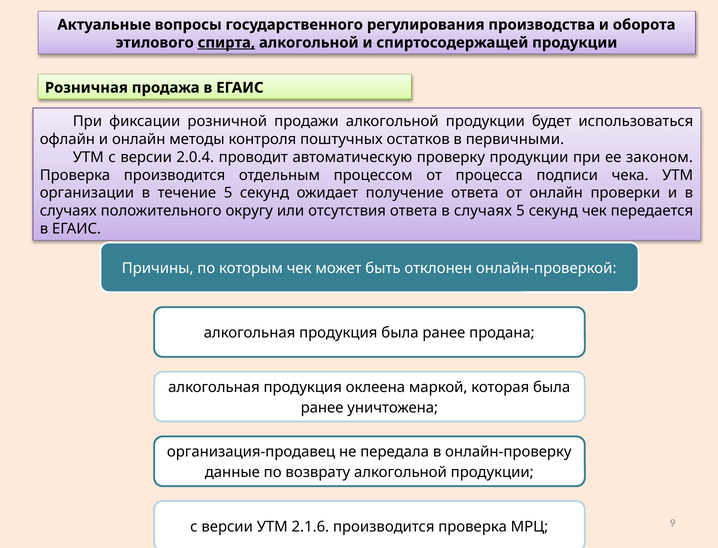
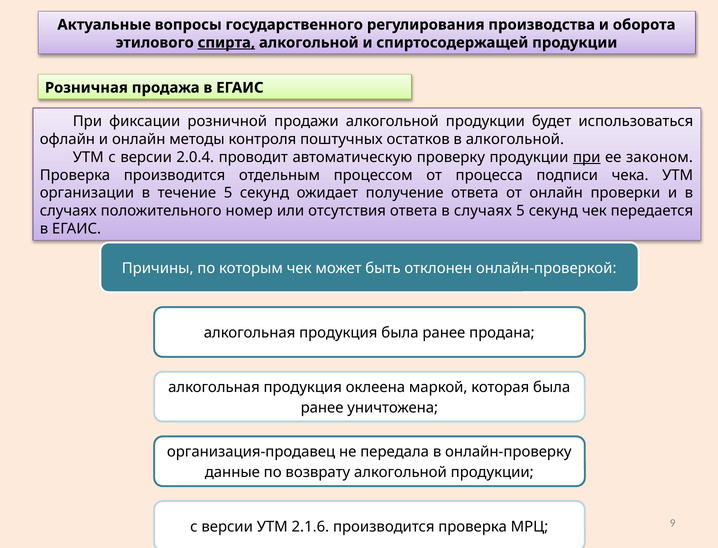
в первичными: первичными -> алкогольной
при at (587, 157) underline: none -> present
округу: округу -> номер
